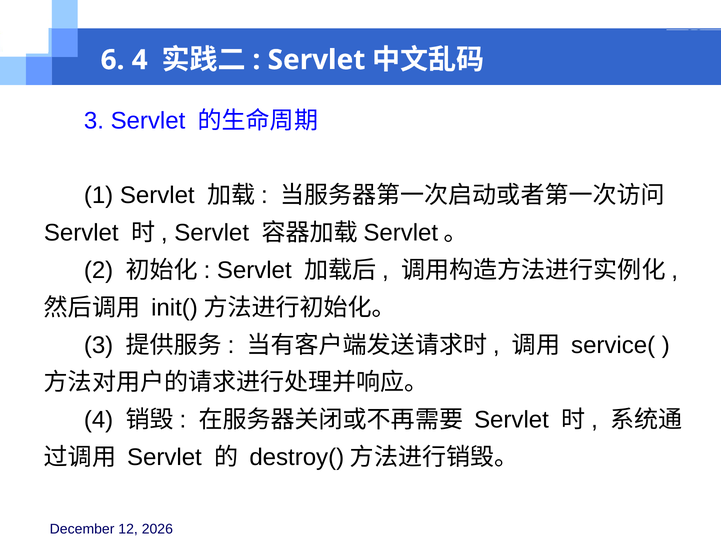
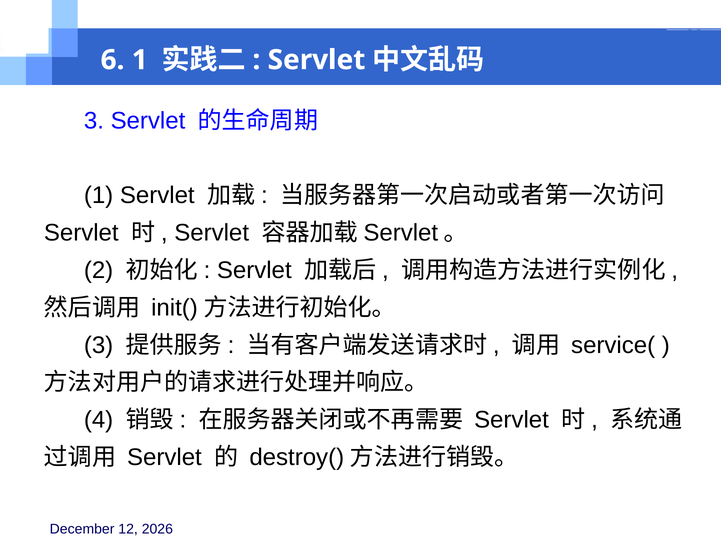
6 4: 4 -> 1
